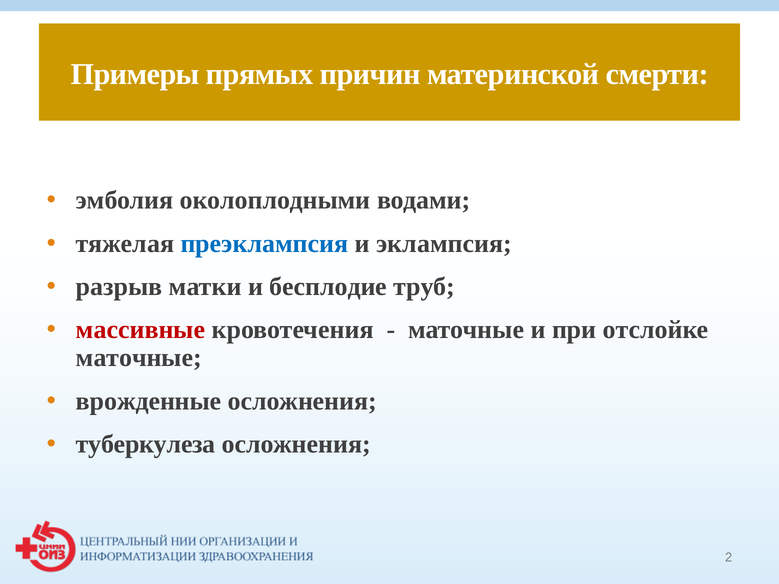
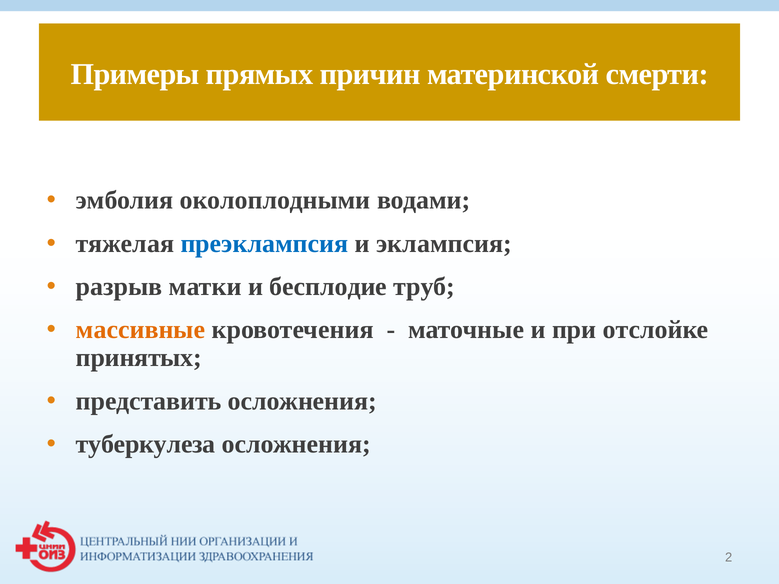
массивные colour: red -> orange
маточные at (139, 358): маточные -> принятых
врожденные: врожденные -> представить
